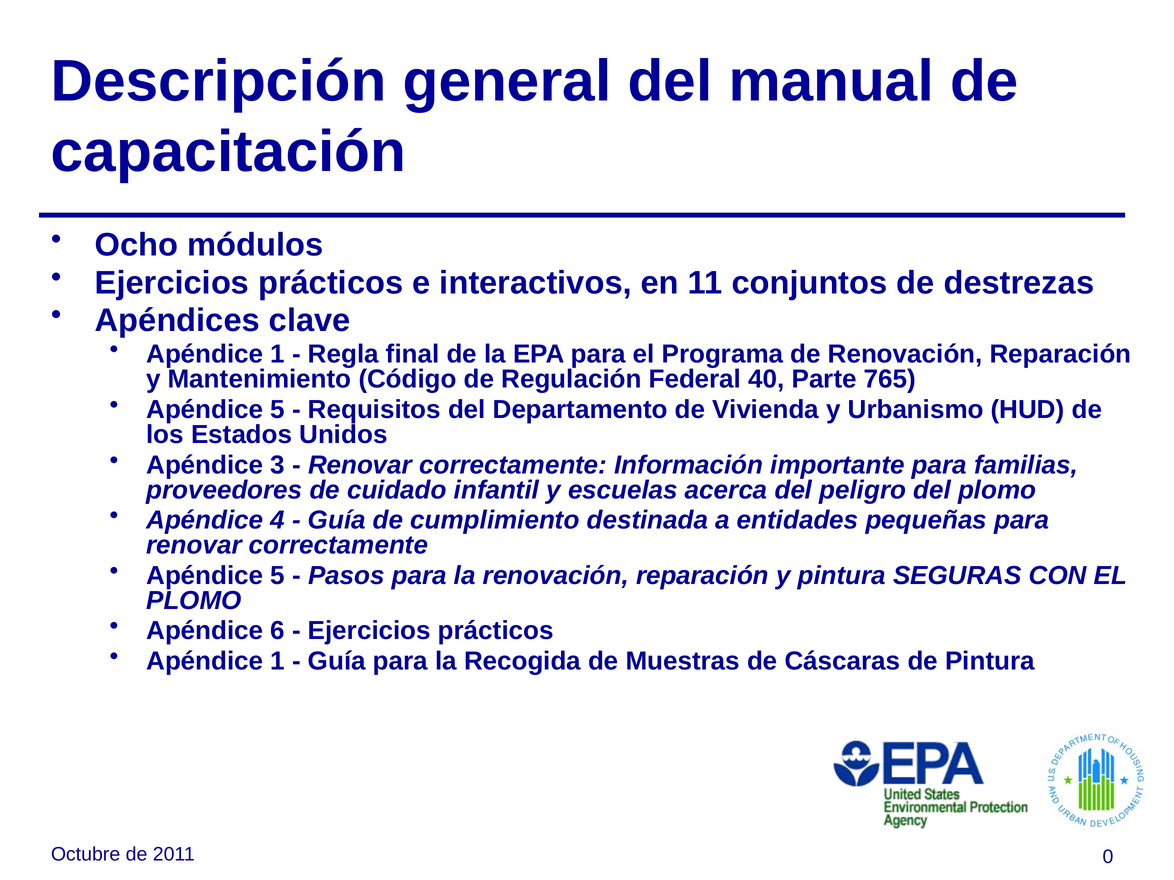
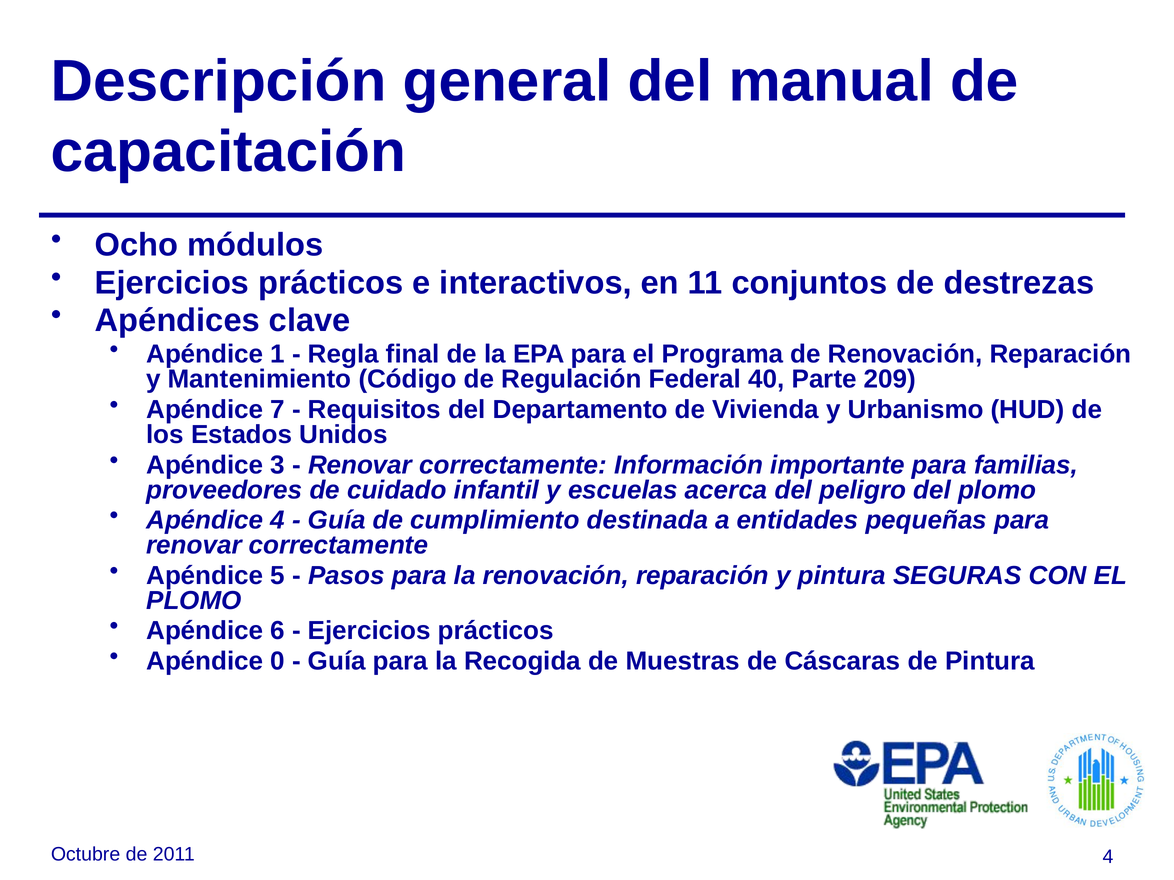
765: 765 -> 209
5 at (278, 410): 5 -> 7
1 at (278, 661): 1 -> 0
2011 0: 0 -> 4
